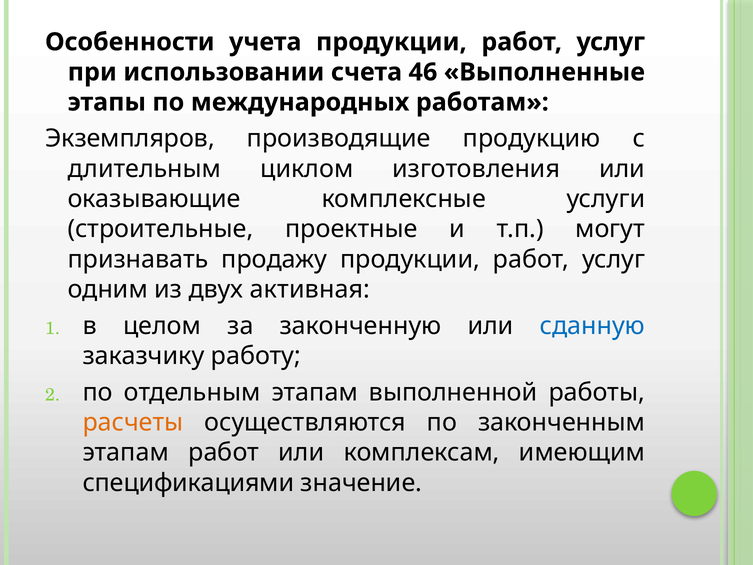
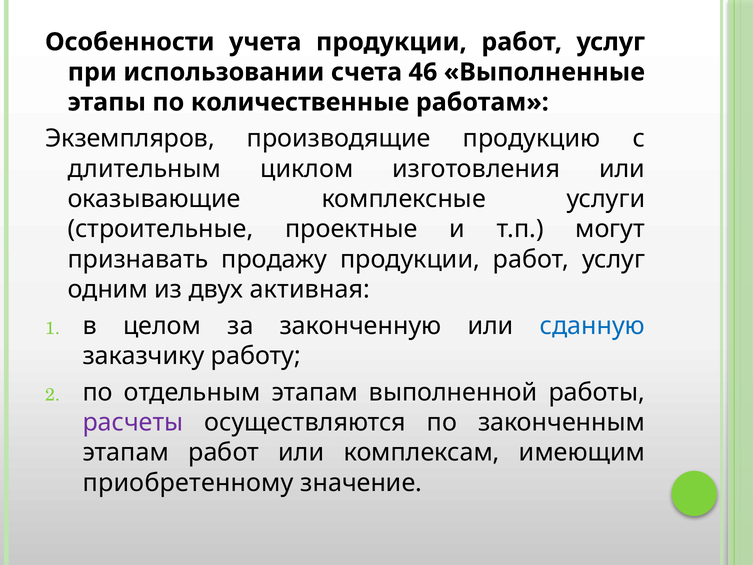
международных: международных -> количественные
расчеты colour: orange -> purple
спецификациями: спецификациями -> приобретенному
